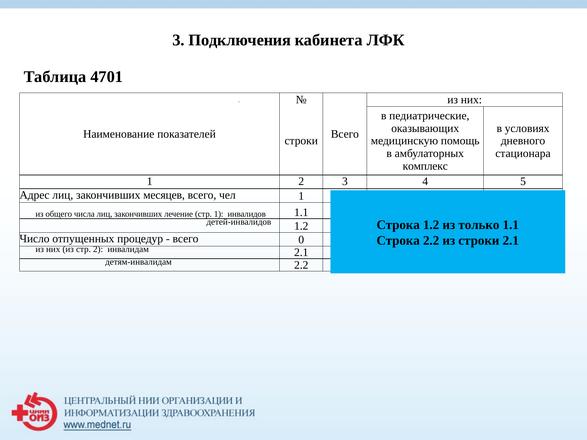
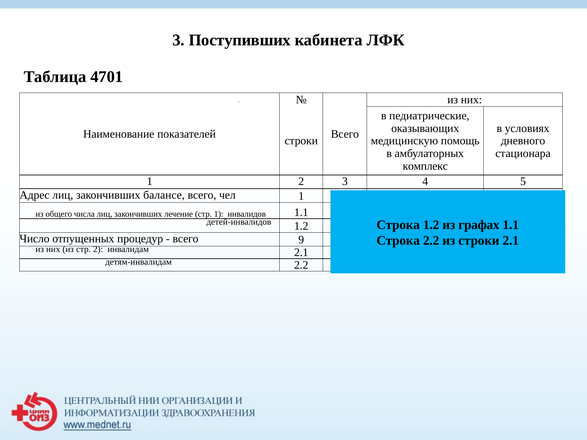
Подключения: Подключения -> Поступивших
месяцев: месяцев -> балансе
только: только -> графах
0: 0 -> 9
